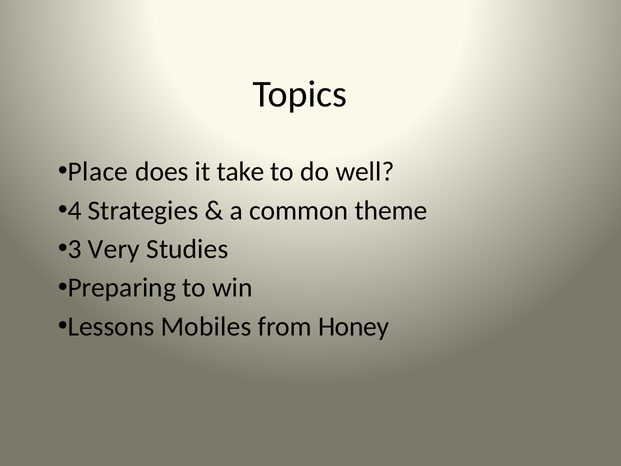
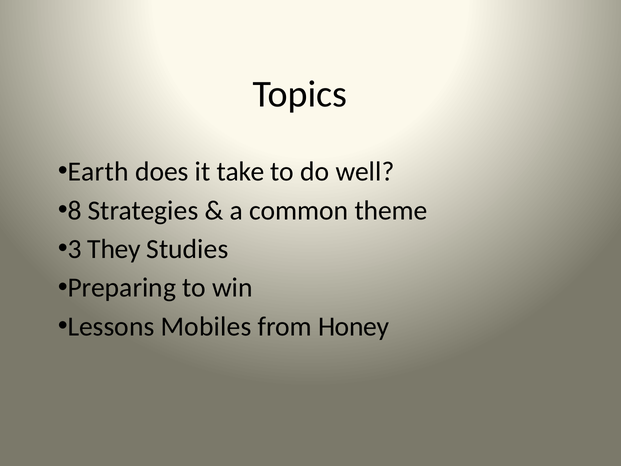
Place: Place -> Earth
4: 4 -> 8
Very: Very -> They
